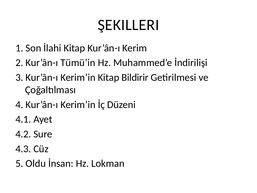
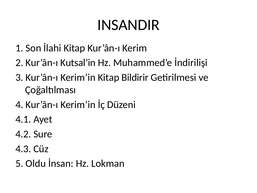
ŞEKILLERI: ŞEKILLERI -> INSANDIR
Tümü’in: Tümü’in -> Kutsal’in
